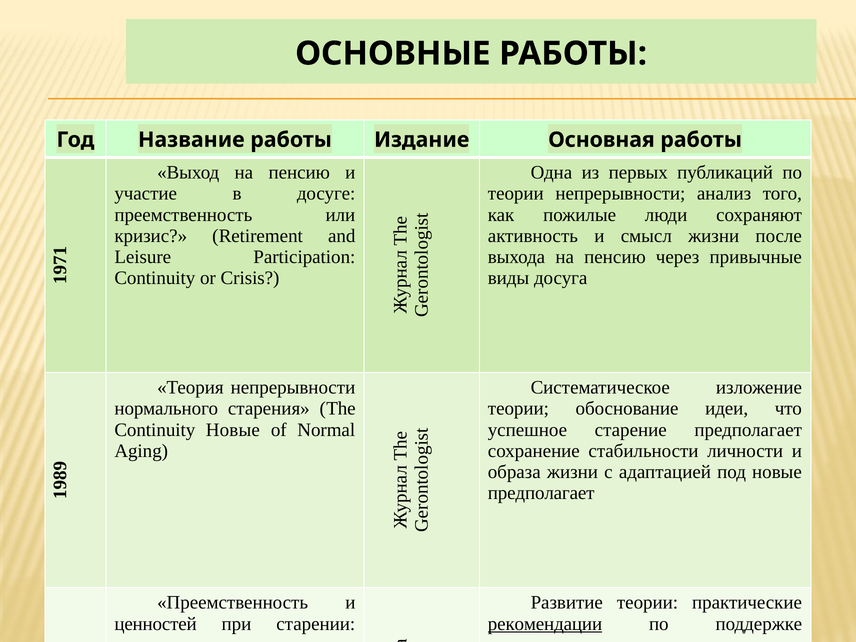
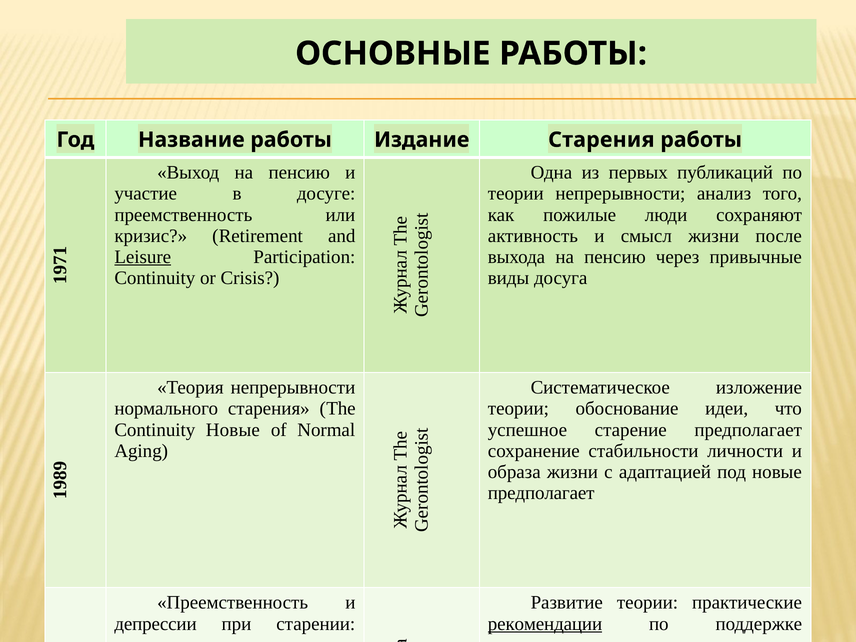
Издание Основная: Основная -> Старения
Leisure underline: none -> present
ценностей: ценностей -> депрессии
